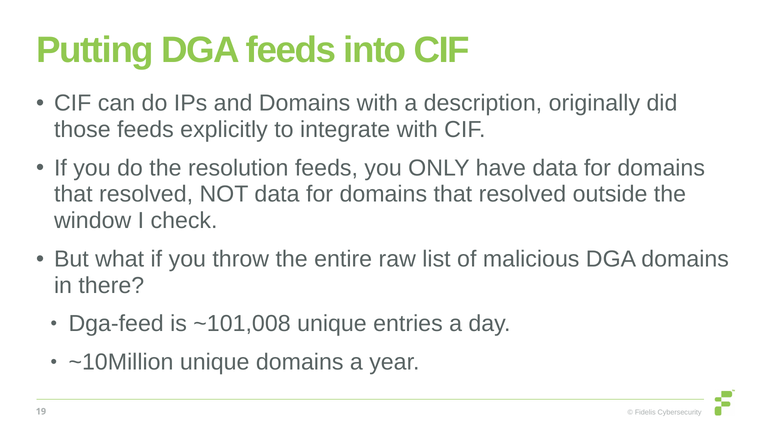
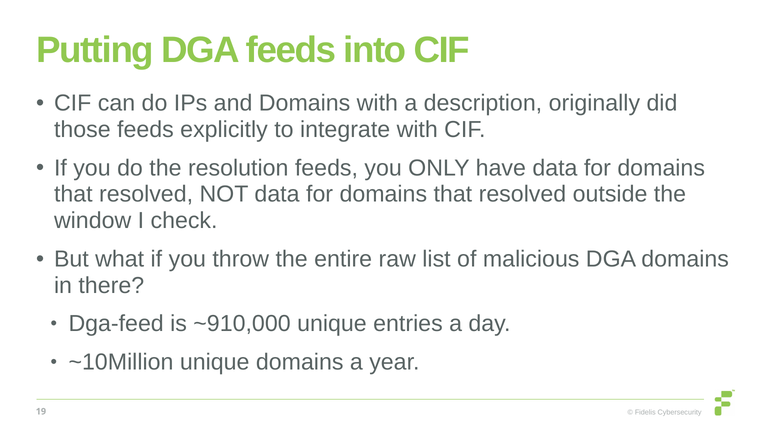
~101,008: ~101,008 -> ~910,000
